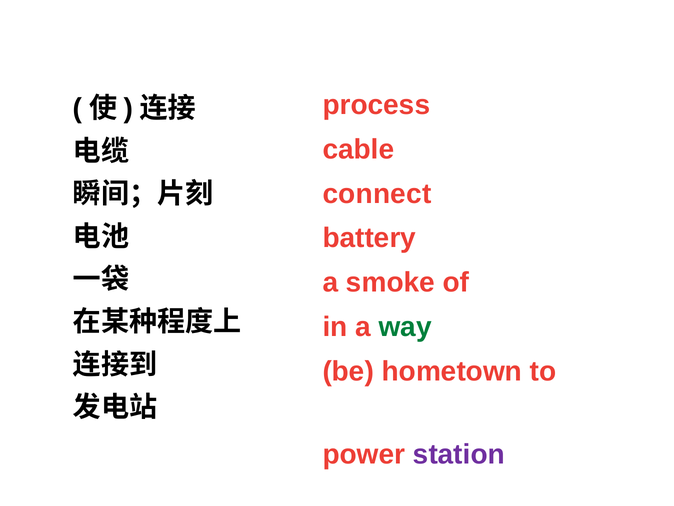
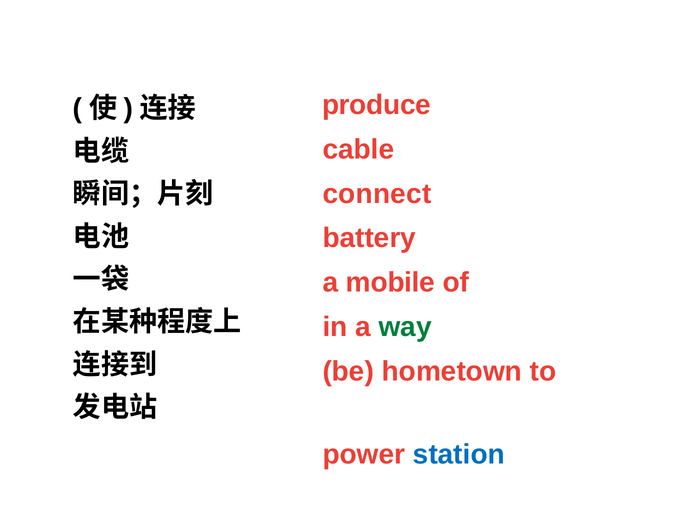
process: process -> produce
smoke: smoke -> mobile
station colour: purple -> blue
